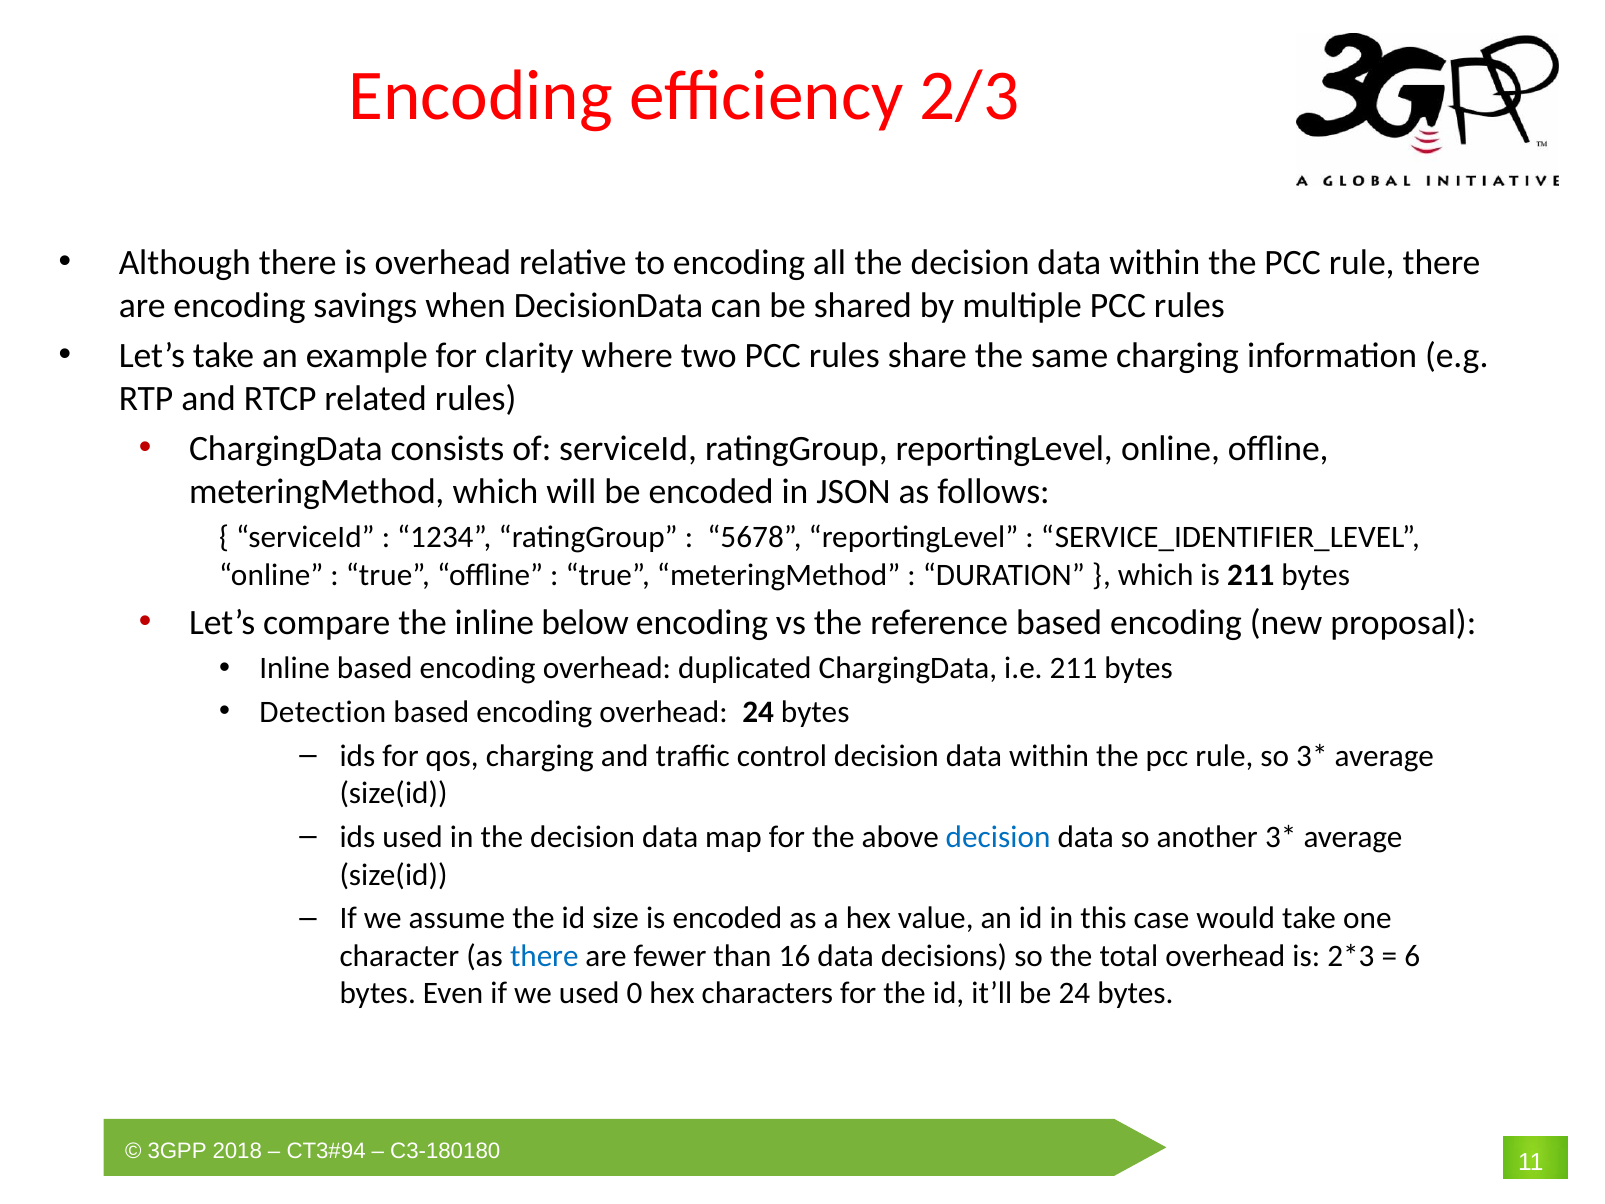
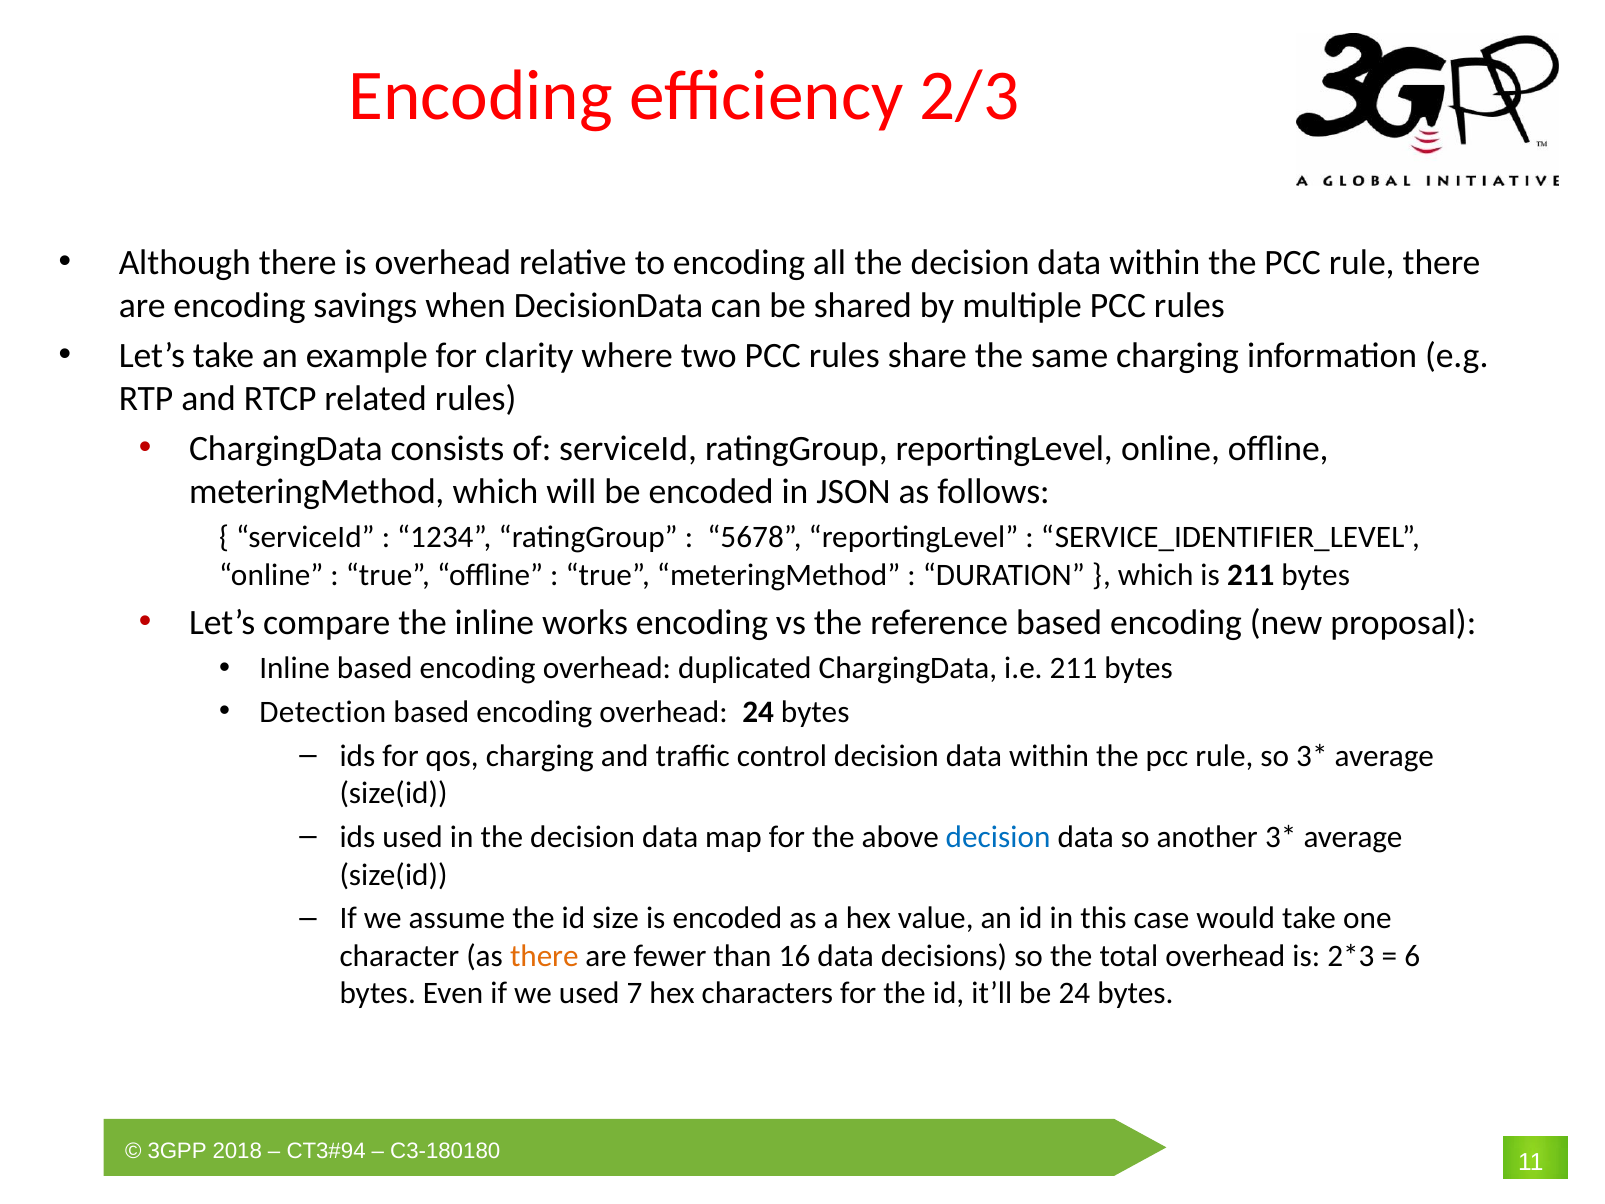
below: below -> works
there at (544, 956) colour: blue -> orange
0: 0 -> 7
